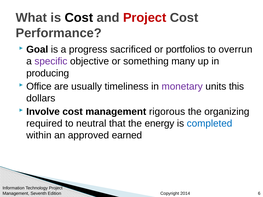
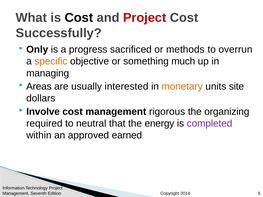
Performance: Performance -> Successfully
Goal: Goal -> Only
portfolios: portfolios -> methods
specific colour: purple -> orange
many: many -> much
producing: producing -> managing
Office: Office -> Areas
timeliness: timeliness -> interested
monetary colour: purple -> orange
this: this -> site
completed colour: blue -> purple
